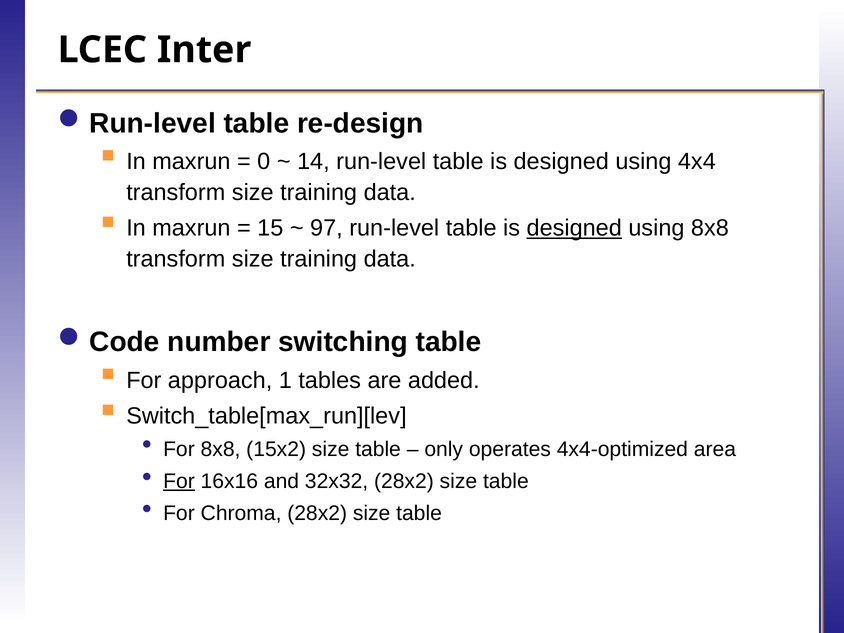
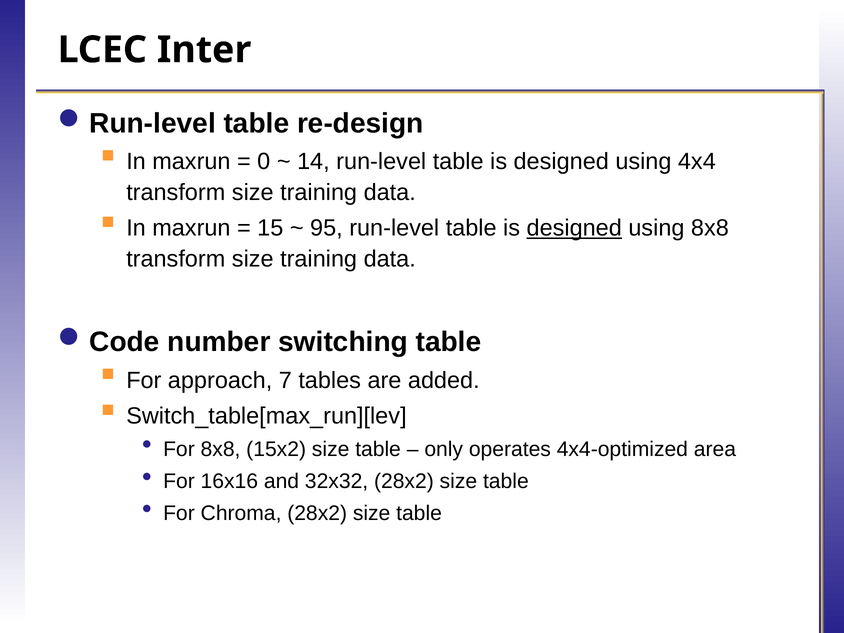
97: 97 -> 95
1: 1 -> 7
For at (179, 481) underline: present -> none
